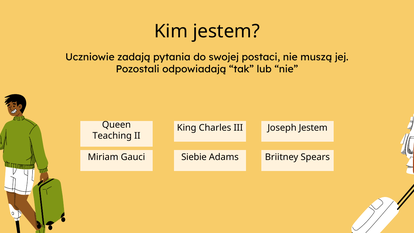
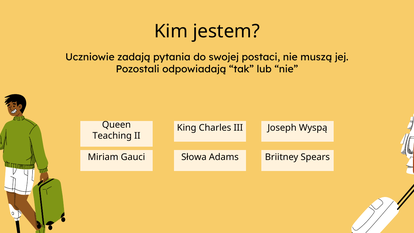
Joseph Jestem: Jestem -> Wyspą
Siebie: Siebie -> Słowa
